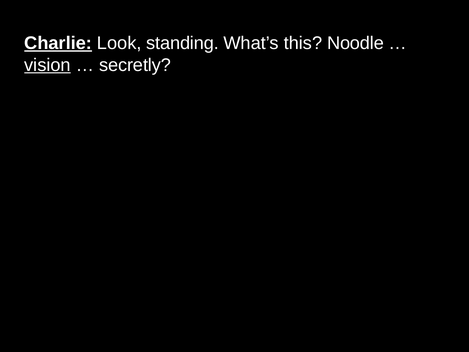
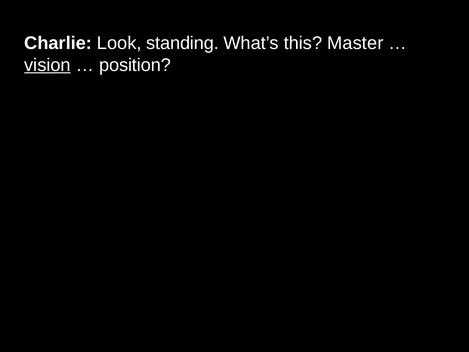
Charlie underline: present -> none
Noodle: Noodle -> Master
secretly: secretly -> position
